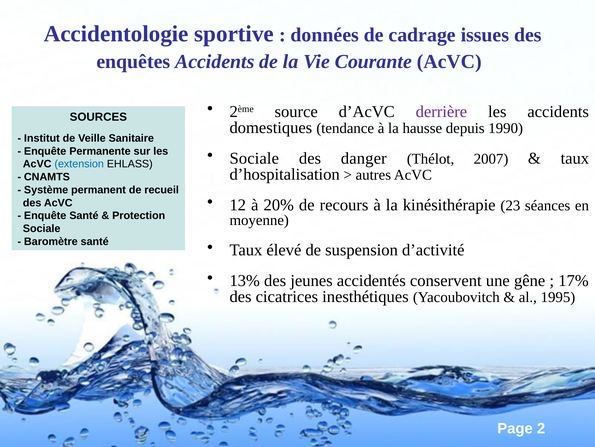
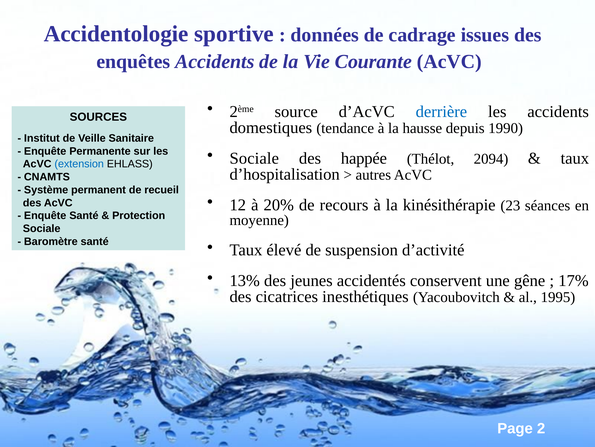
derrière colour: purple -> blue
danger: danger -> happée
2007: 2007 -> 2094
